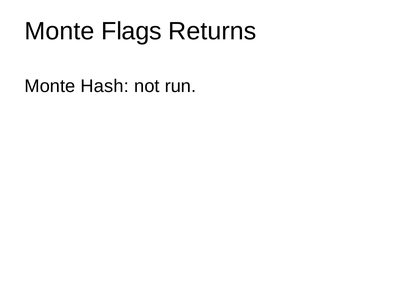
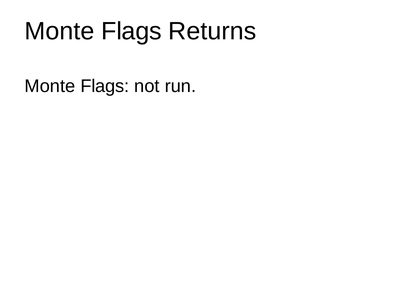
Hash at (105, 86): Hash -> Flags
